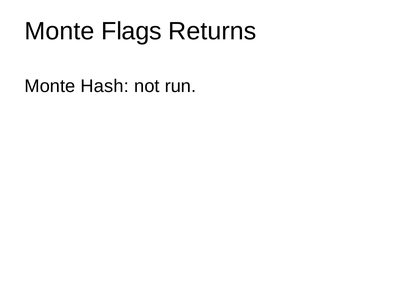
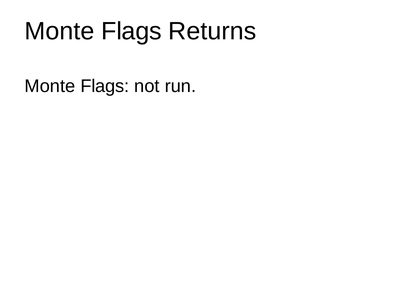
Hash at (105, 86): Hash -> Flags
